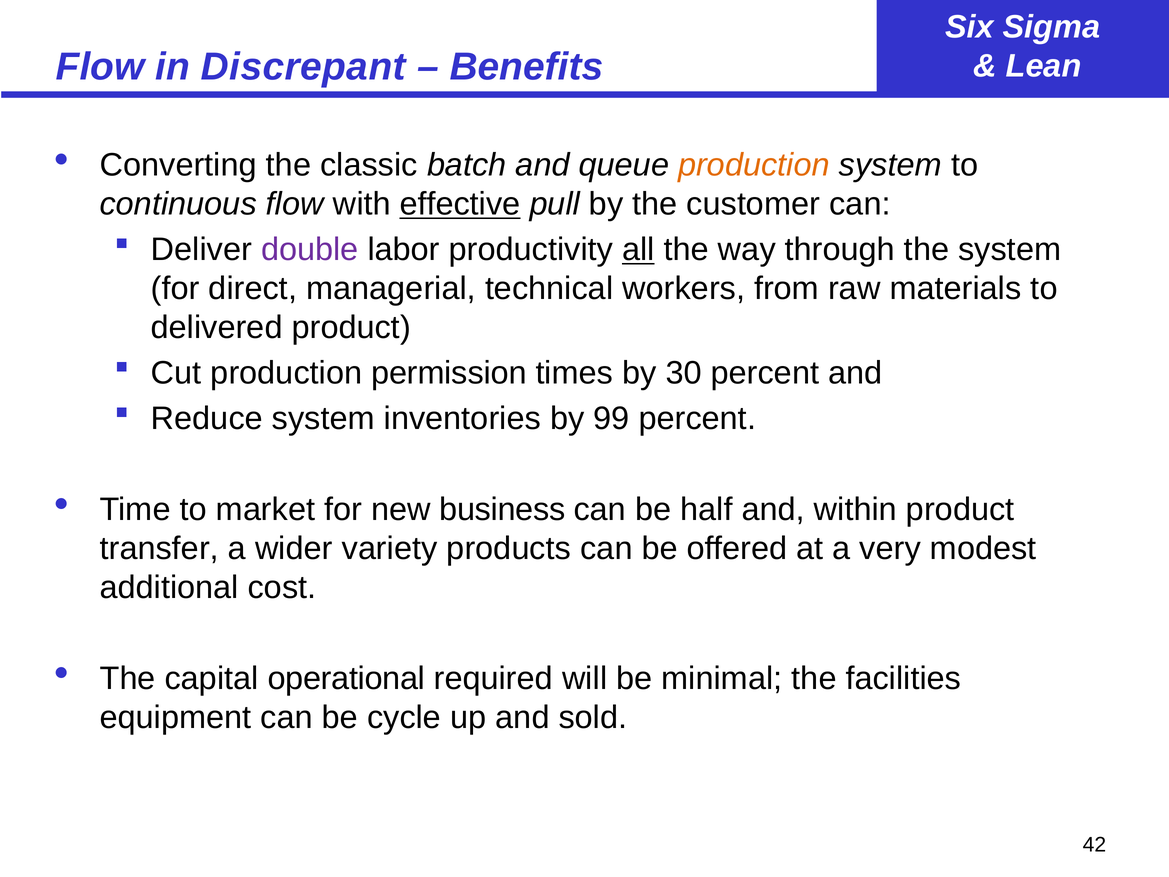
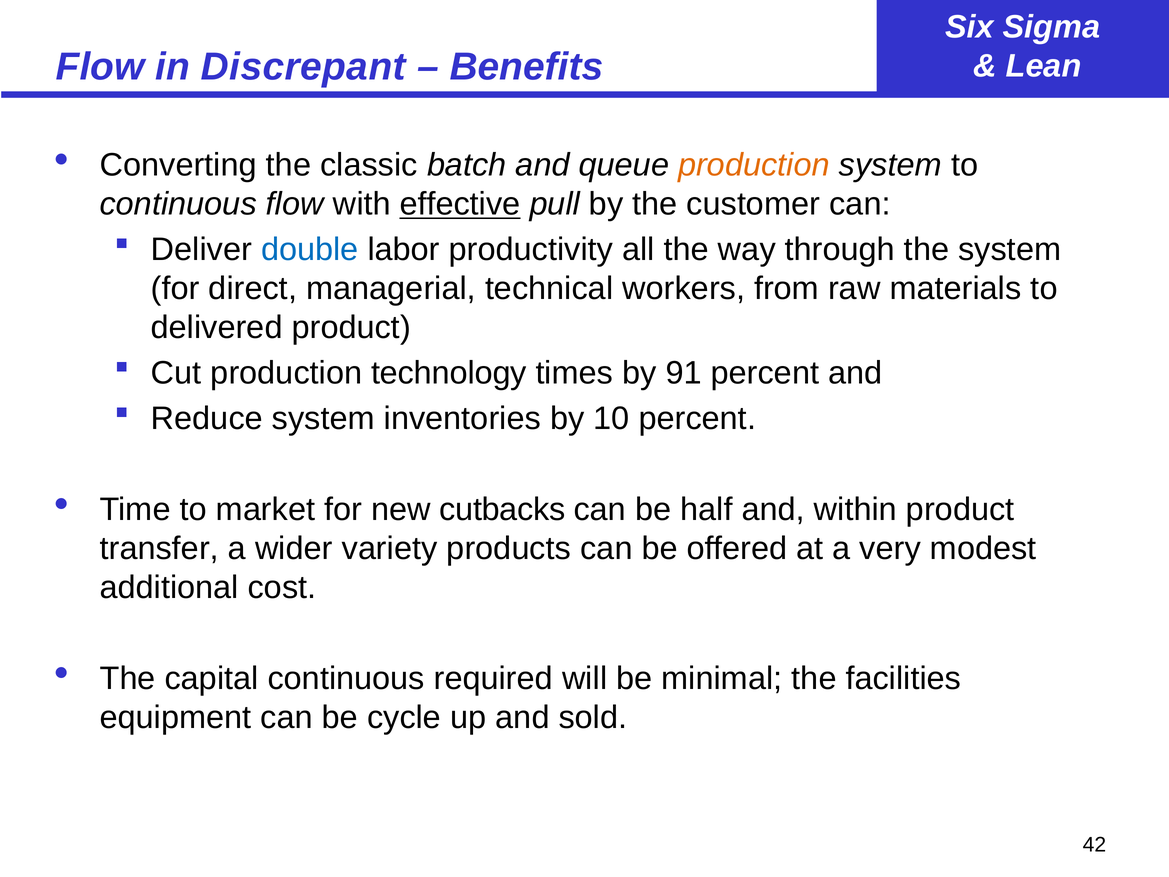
double colour: purple -> blue
all underline: present -> none
permission: permission -> technology
30: 30 -> 91
99: 99 -> 10
business: business -> cutbacks
capital operational: operational -> continuous
